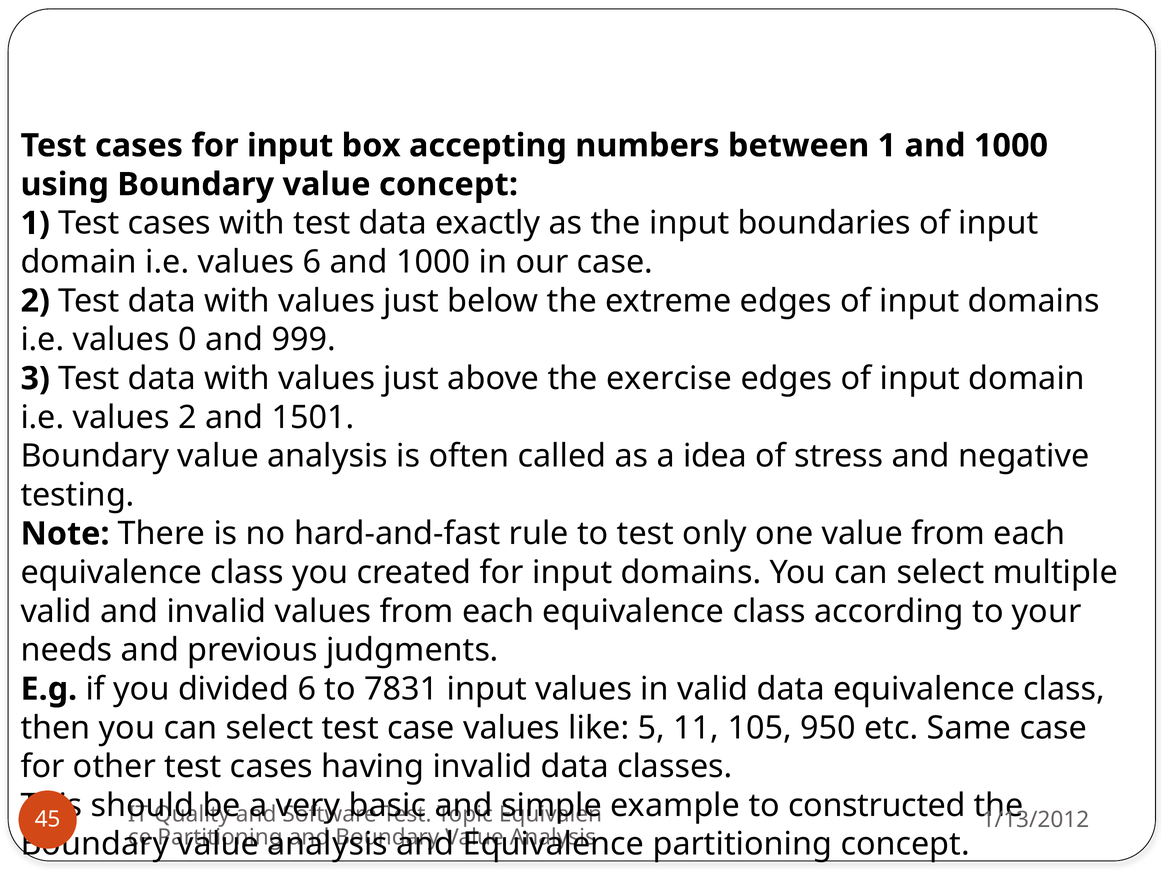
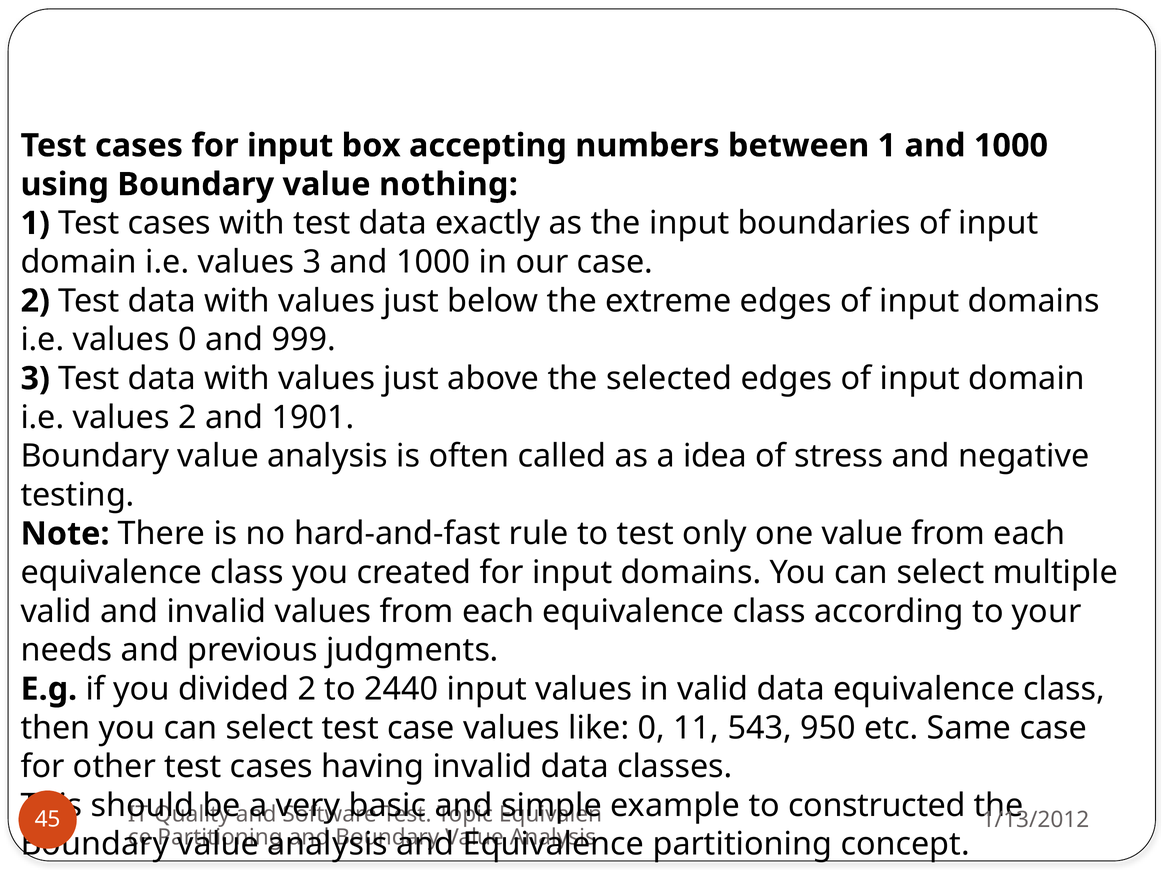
value concept: concept -> nothing
values 6: 6 -> 3
exercise: exercise -> selected
1501: 1501 -> 1901
divided 6: 6 -> 2
7831: 7831 -> 2440
like 5: 5 -> 0
105: 105 -> 543
